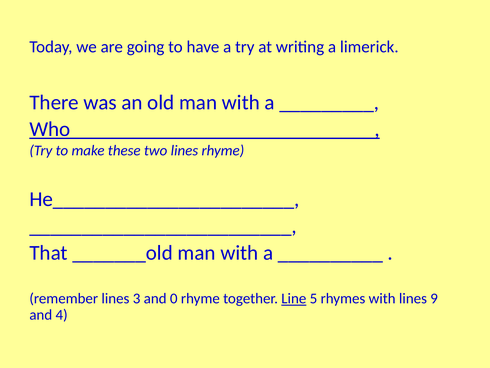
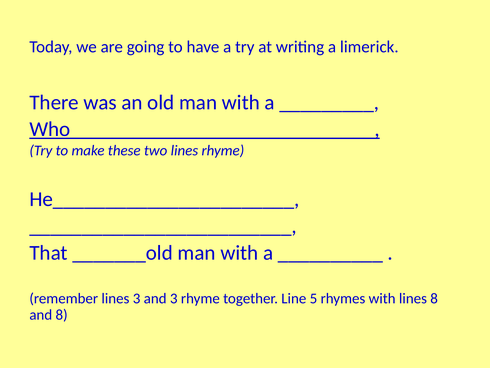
and 0: 0 -> 3
Line underline: present -> none
lines 9: 9 -> 8
and 4: 4 -> 8
